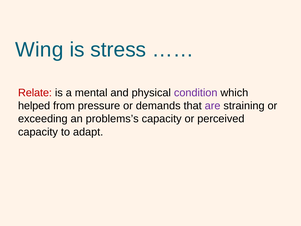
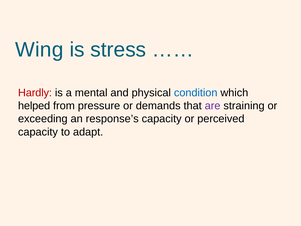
Relate: Relate -> Hardly
condition colour: purple -> blue
problems’s: problems’s -> response’s
